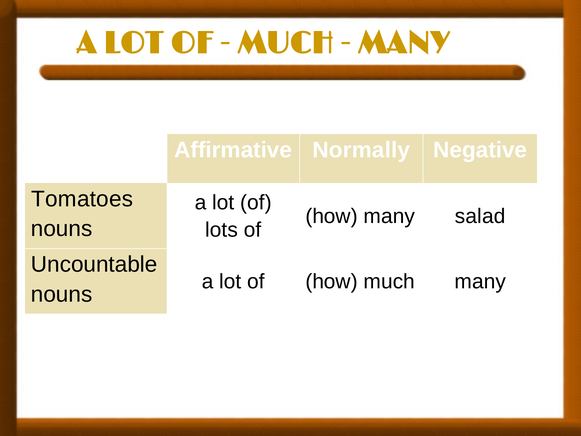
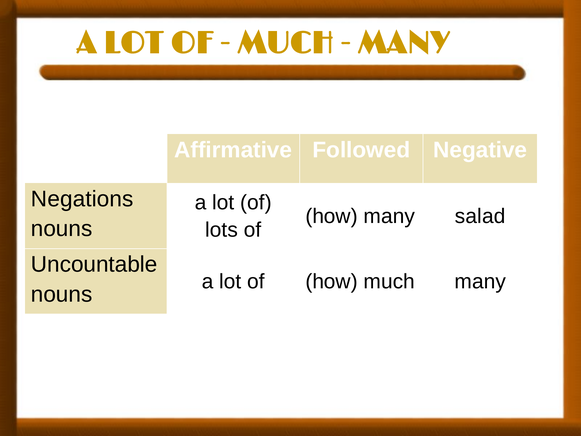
Normally: Normally -> Followed
Tomatoes: Tomatoes -> Negations
